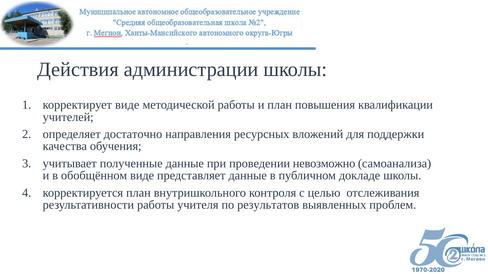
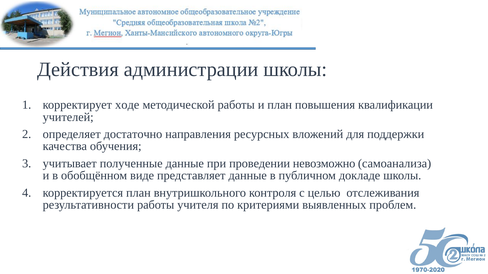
корректирует виде: виде -> ходе
результатов: результатов -> критериями
